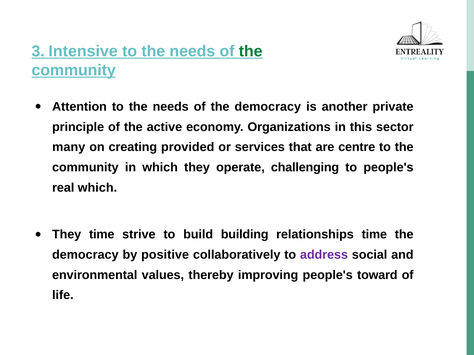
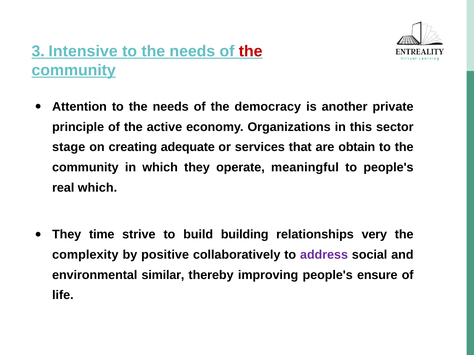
the at (251, 51) colour: green -> red
many: many -> stage
provided: provided -> adequate
centre: centre -> obtain
challenging: challenging -> meaningful
relationships time: time -> very
democracy at (85, 255): democracy -> complexity
values: values -> similar
toward: toward -> ensure
